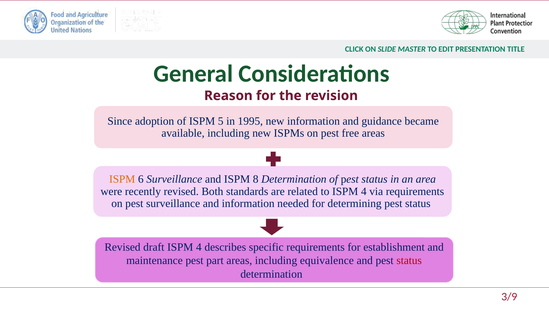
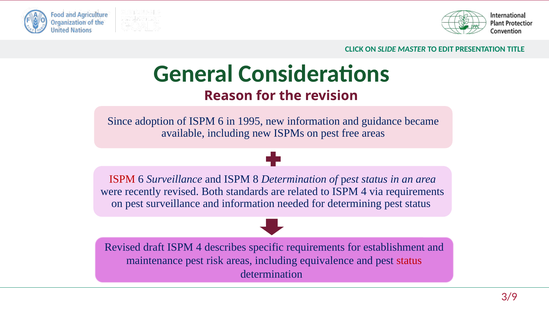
of ISPM 5: 5 -> 6
ISPM at (122, 179) colour: orange -> red
part: part -> risk
